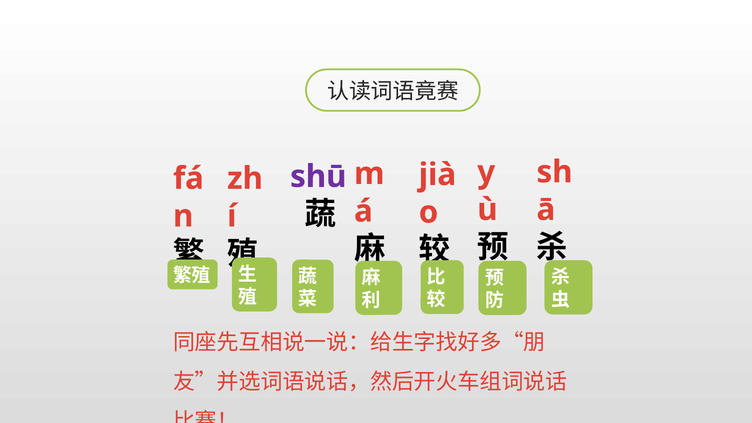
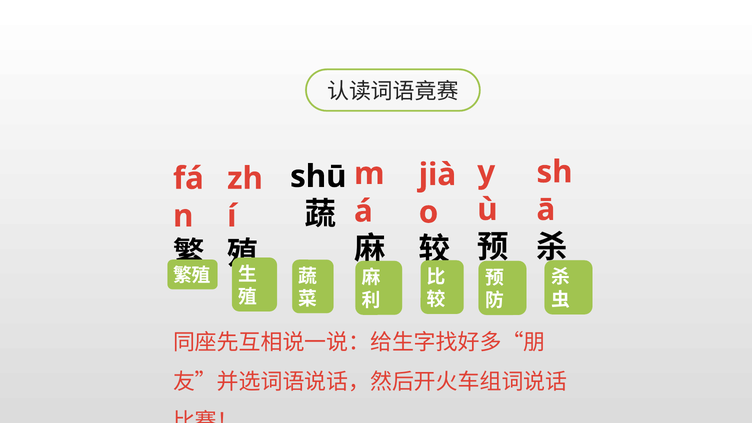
shū colour: purple -> black
